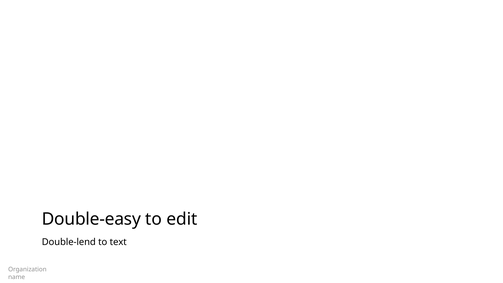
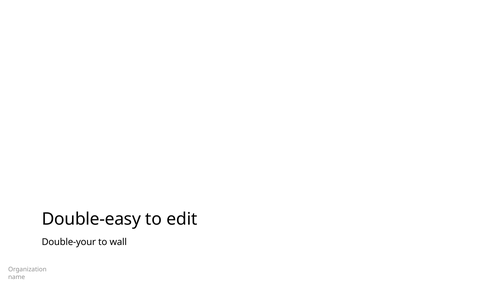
Double-lend: Double-lend -> Double-your
text: text -> wall
